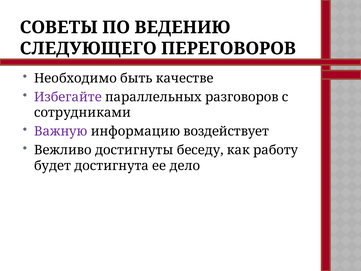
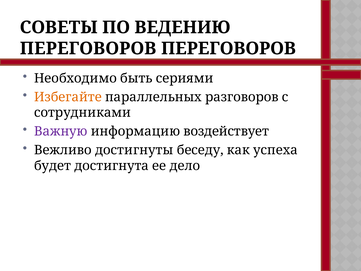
СЛЕДУЮЩЕГО at (88, 48): СЛЕДУЮЩЕГО -> ПЕРЕГОВОРОВ
качестве: качестве -> сериями
Избегайте colour: purple -> orange
работу: работу -> успеха
